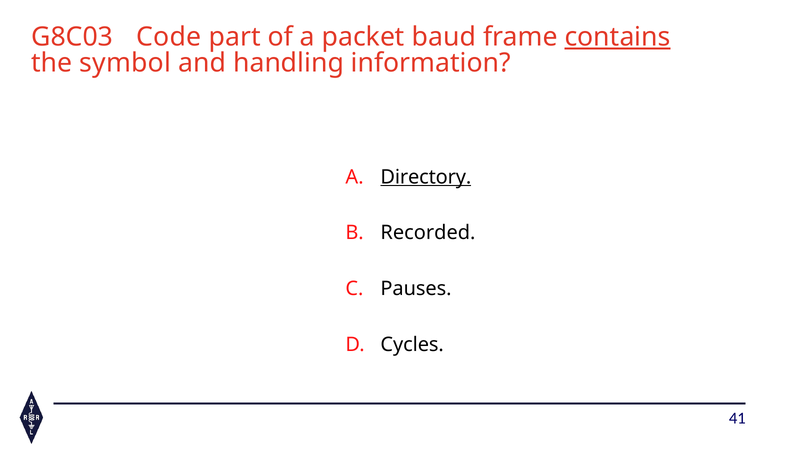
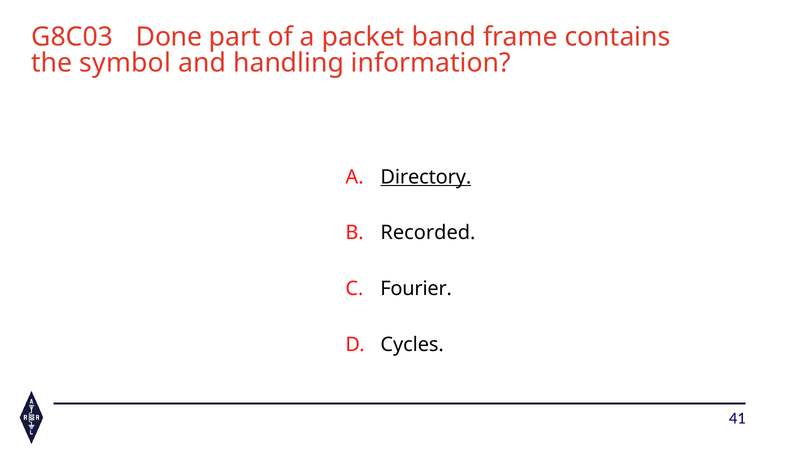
Code: Code -> Done
baud: baud -> band
contains underline: present -> none
Pauses: Pauses -> Fourier
